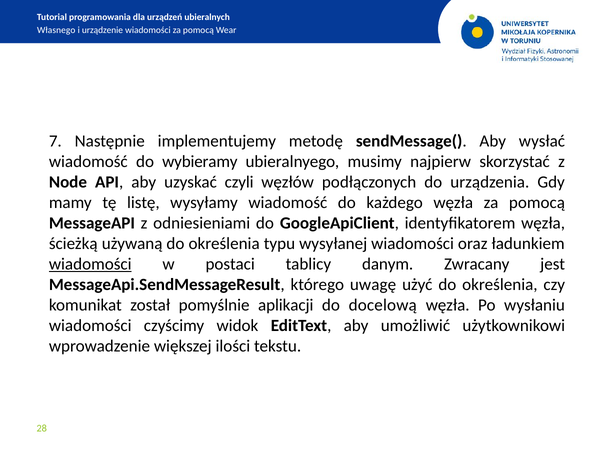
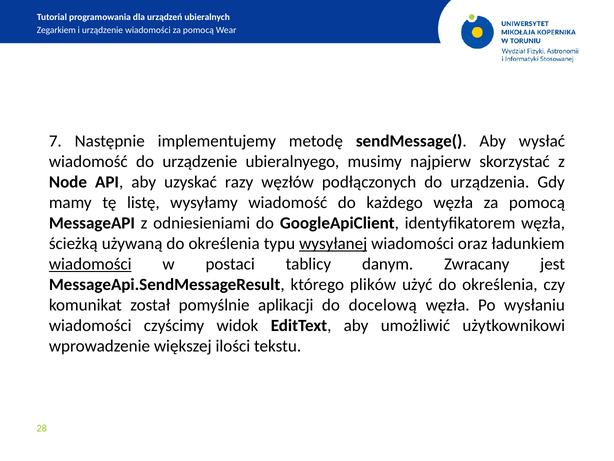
Własnego: Własnego -> Zegarkiem
do wybieramy: wybieramy -> urządzenie
czyli: czyli -> razy
wysyłanej underline: none -> present
uwagę: uwagę -> plików
